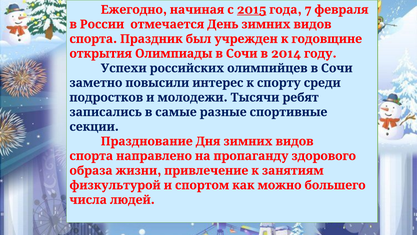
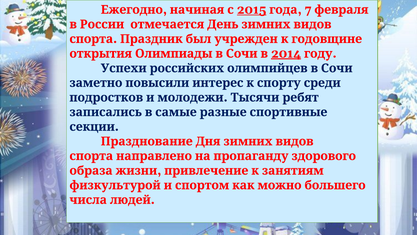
2014 underline: none -> present
